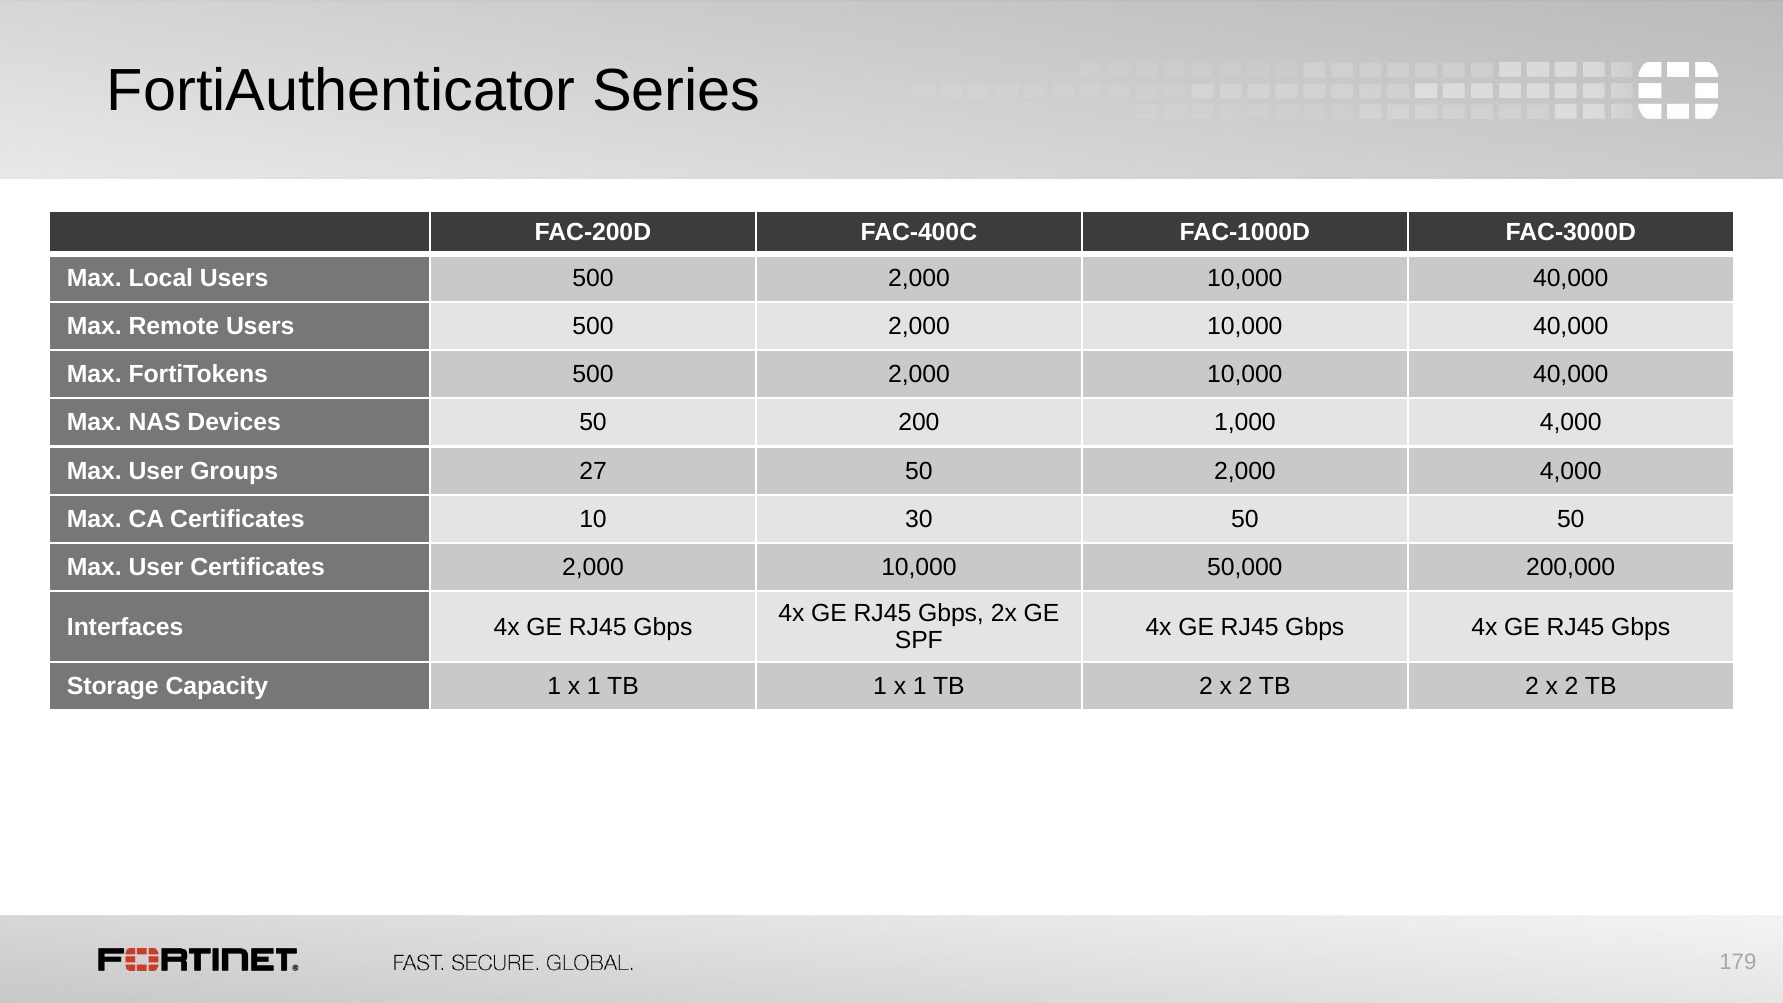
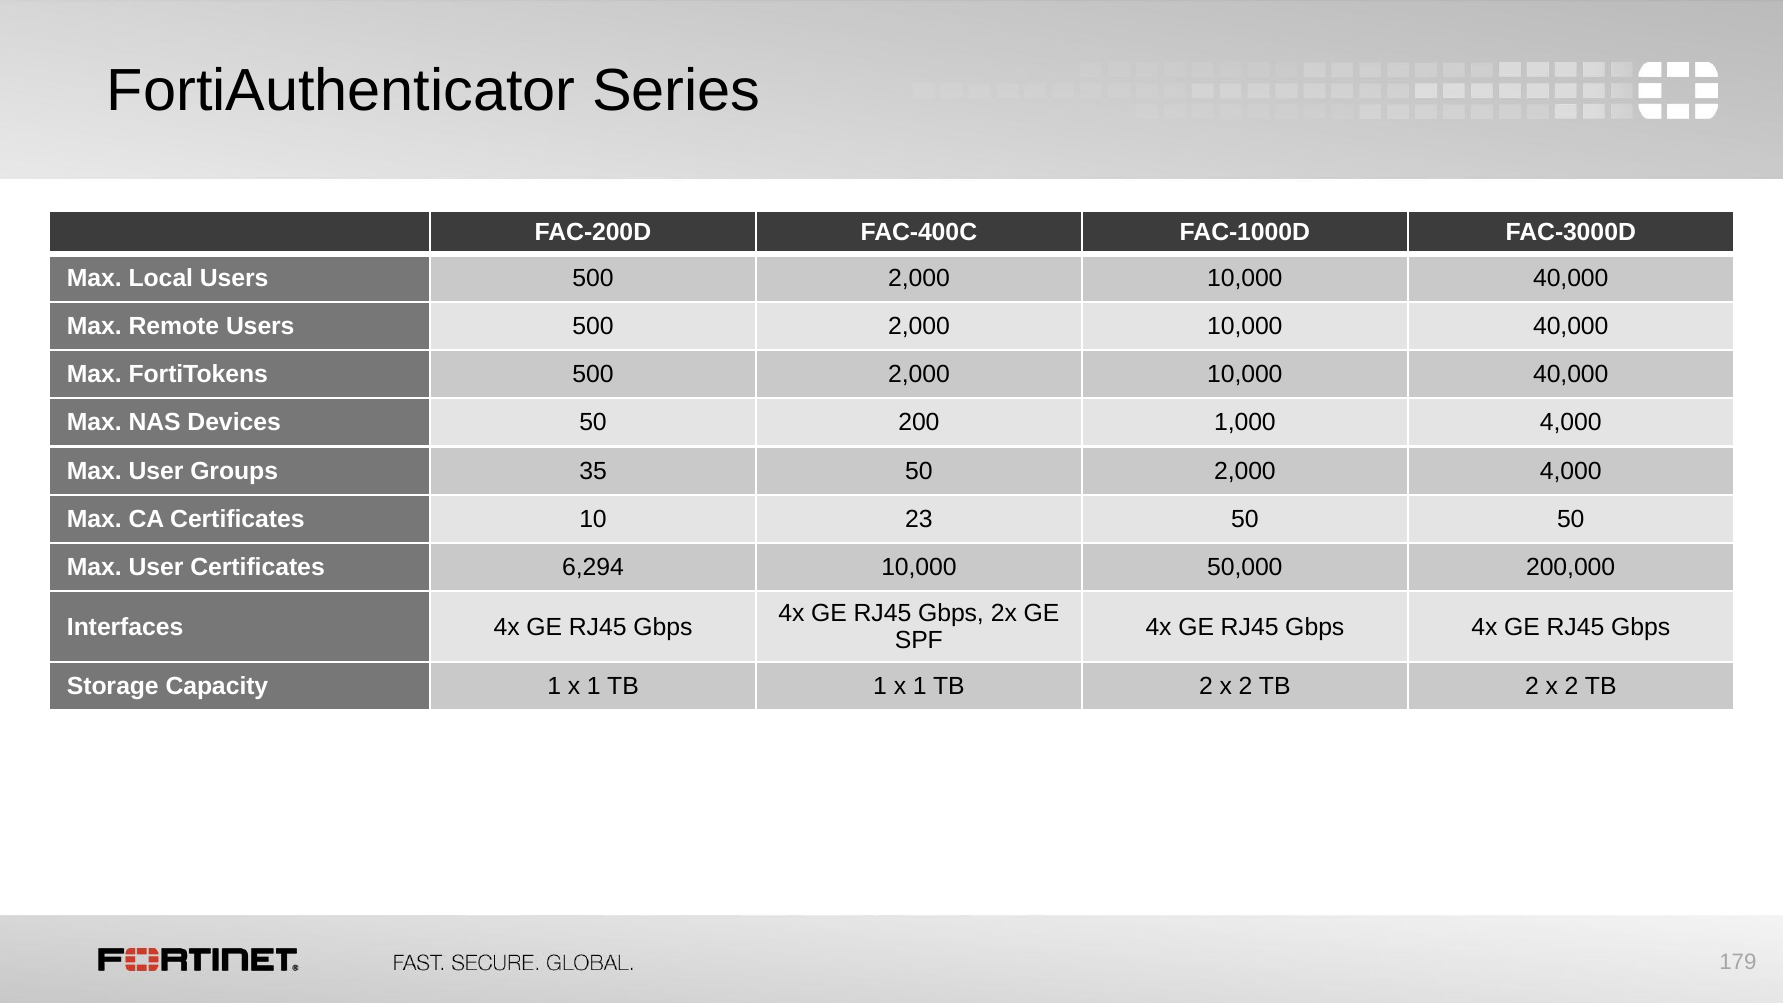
27: 27 -> 35
30: 30 -> 23
Certificates 2,000: 2,000 -> 6,294
